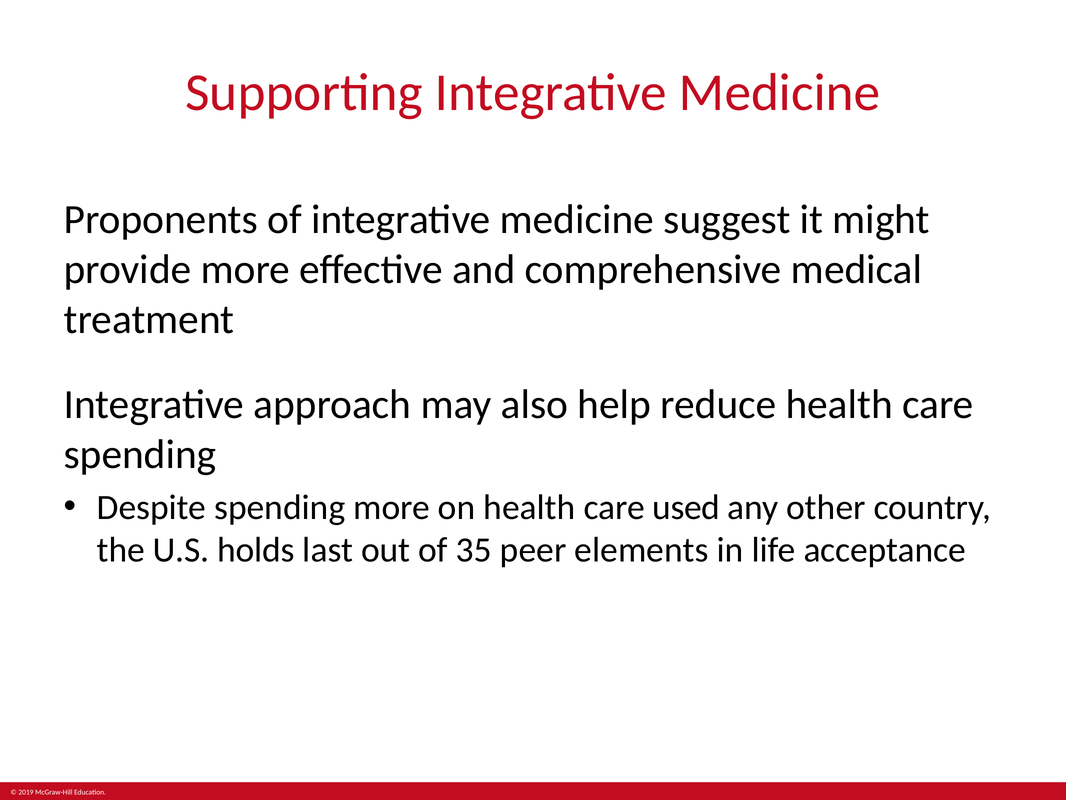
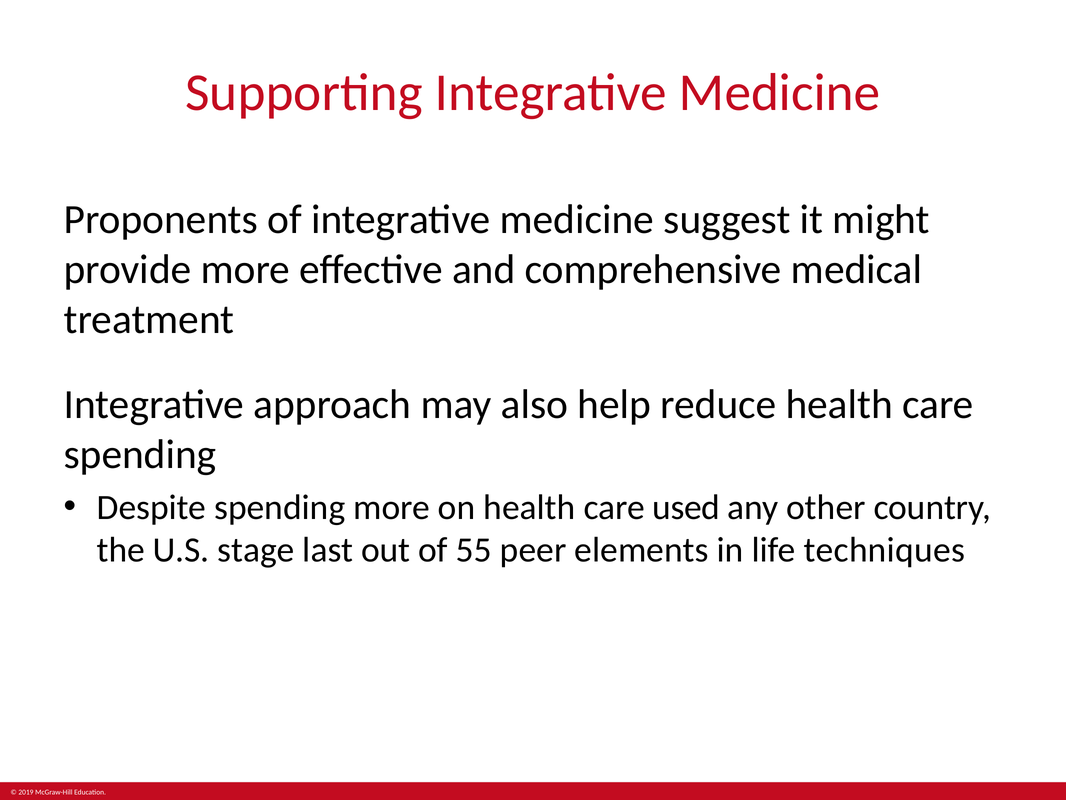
holds: holds -> stage
35: 35 -> 55
acceptance: acceptance -> techniques
